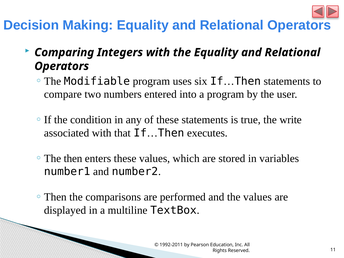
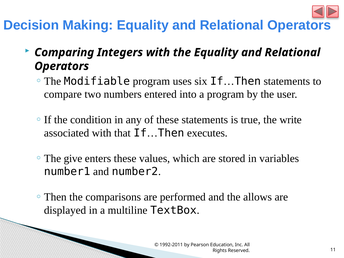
then: then -> give
the values: values -> allows
